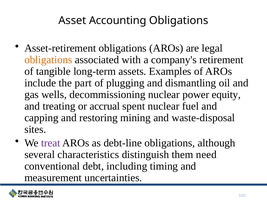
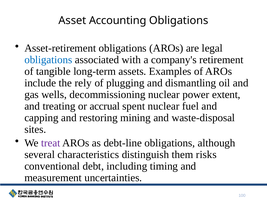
obligations at (48, 60) colour: orange -> blue
part: part -> rely
equity: equity -> extent
need: need -> risks
